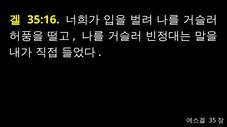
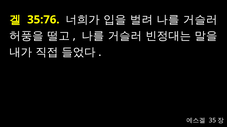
35:16: 35:16 -> 35:76
